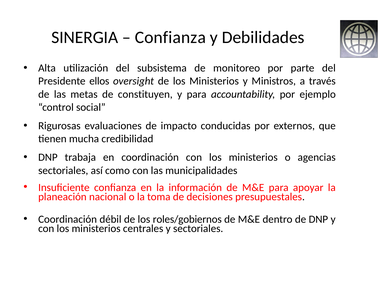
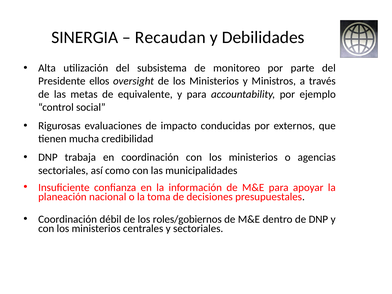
Confianza at (170, 37): Confianza -> Recaudan
constituyen: constituyen -> equivalente
